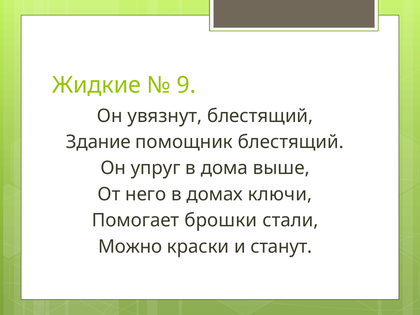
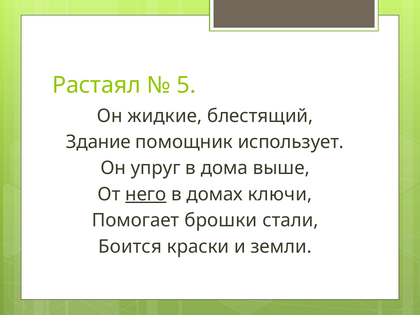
Жидкие: Жидкие -> Растаял
9: 9 -> 5
увязнут: увязнут -> жидкие
помощник блестящий: блестящий -> использует
него underline: none -> present
Можно: Можно -> Боится
станут: станут -> земли
